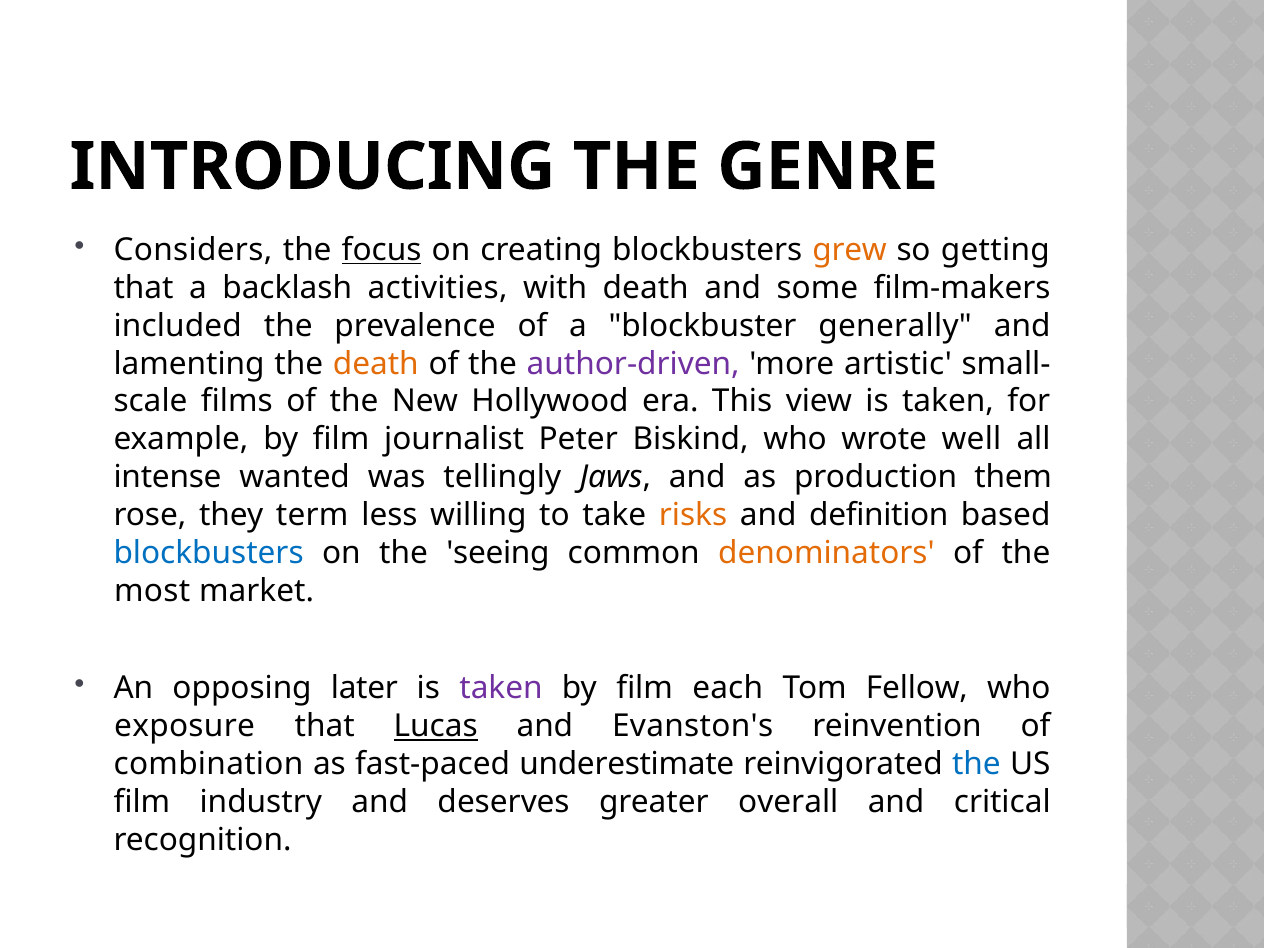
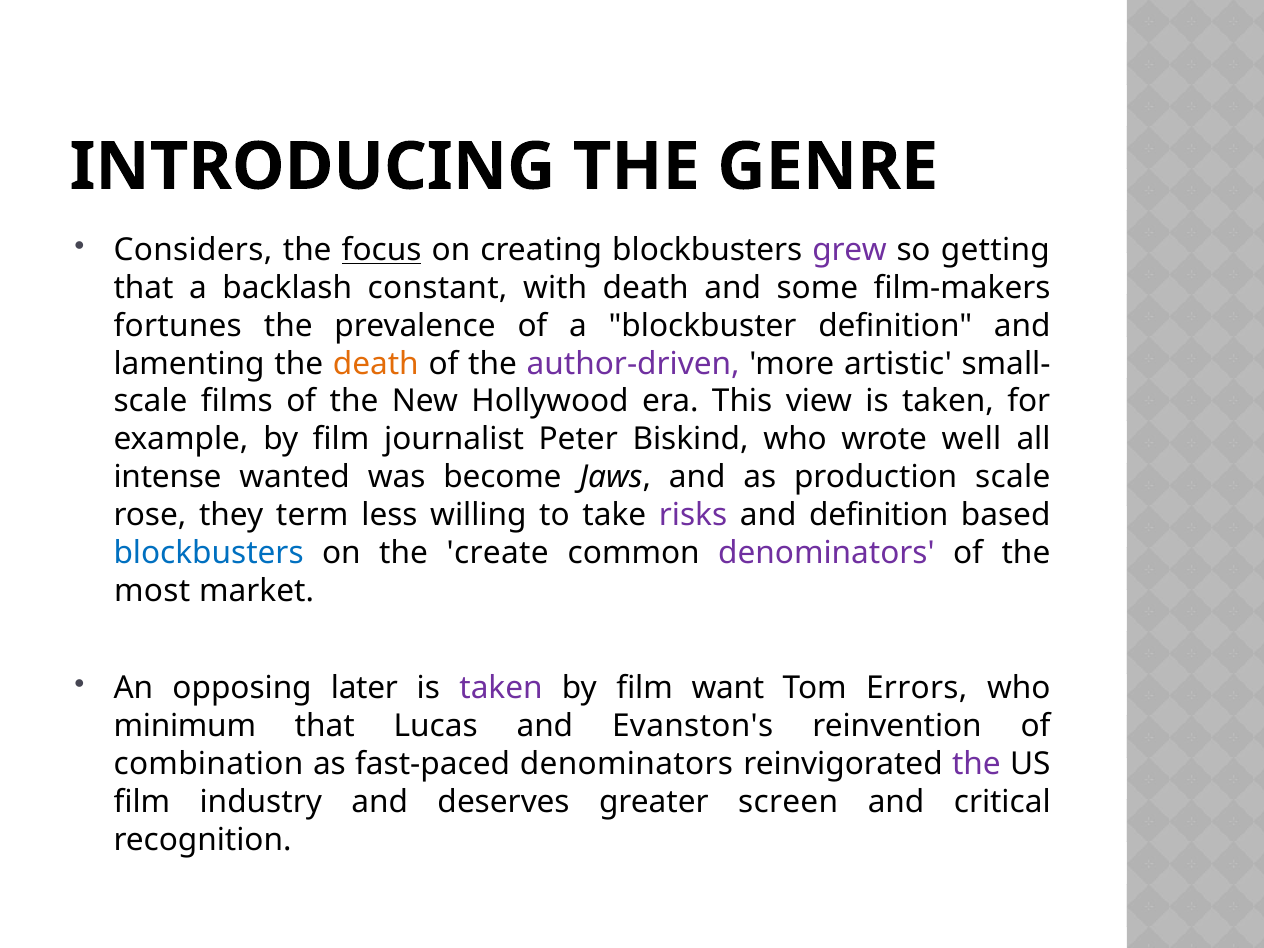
grew colour: orange -> purple
activities: activities -> constant
included: included -> fortunes
blockbuster generally: generally -> definition
tellingly: tellingly -> become
production them: them -> scale
risks colour: orange -> purple
seeing: seeing -> create
denominators at (826, 553) colour: orange -> purple
each: each -> want
Fellow: Fellow -> Errors
exposure: exposure -> minimum
Lucas underline: present -> none
fast-paced underestimate: underestimate -> denominators
the at (976, 764) colour: blue -> purple
overall: overall -> screen
